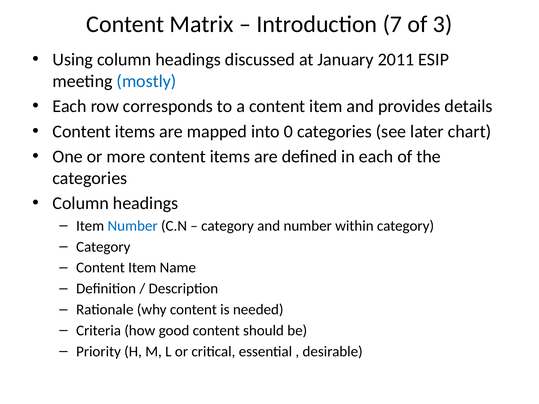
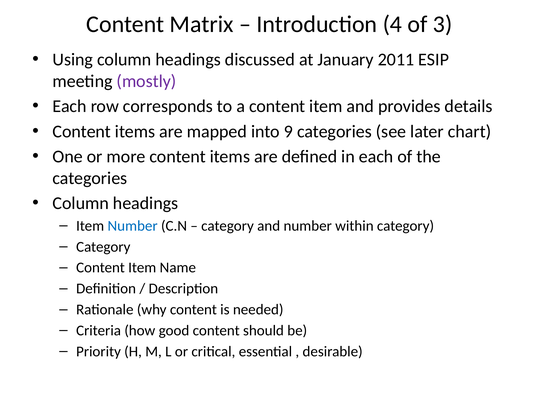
7: 7 -> 4
mostly colour: blue -> purple
0: 0 -> 9
